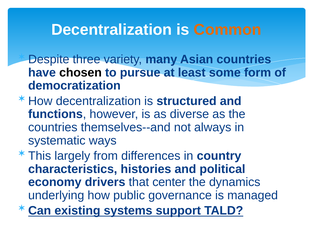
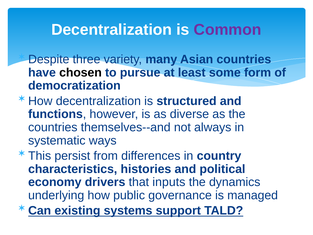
Common colour: orange -> purple
largely: largely -> persist
center: center -> inputs
